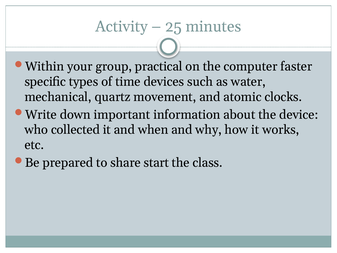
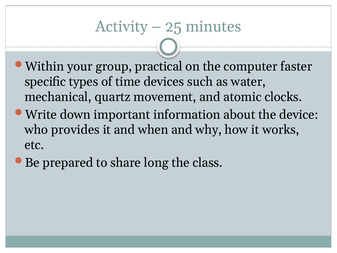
collected: collected -> provides
start: start -> long
